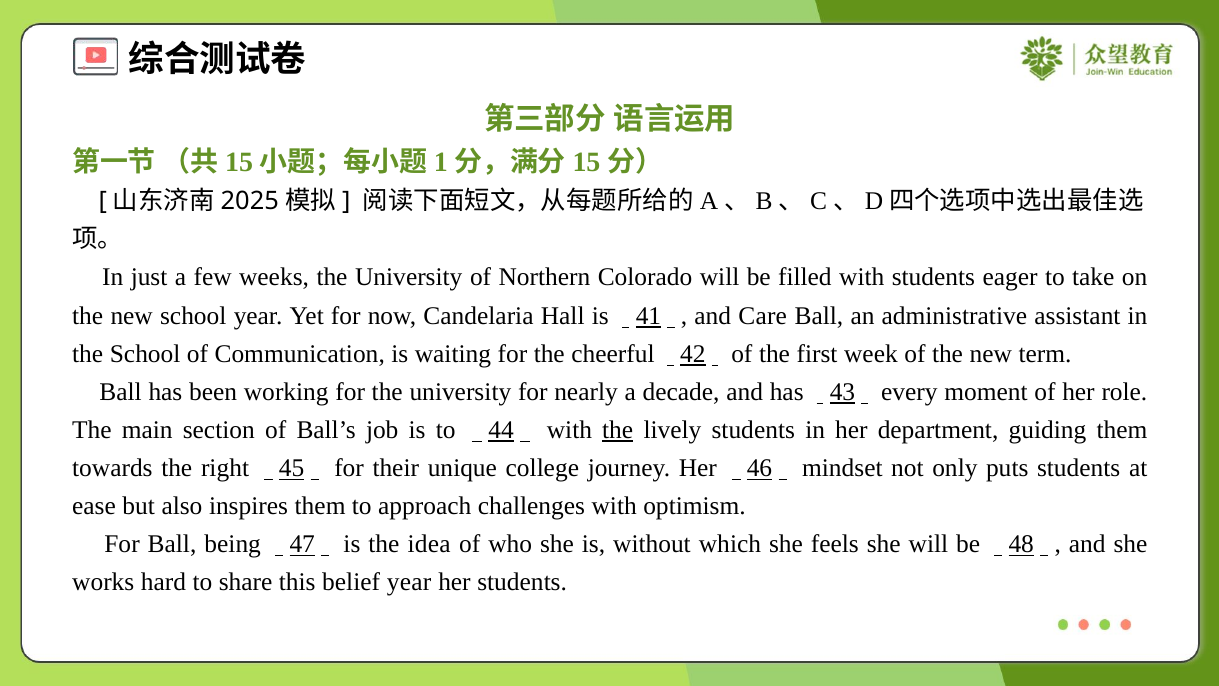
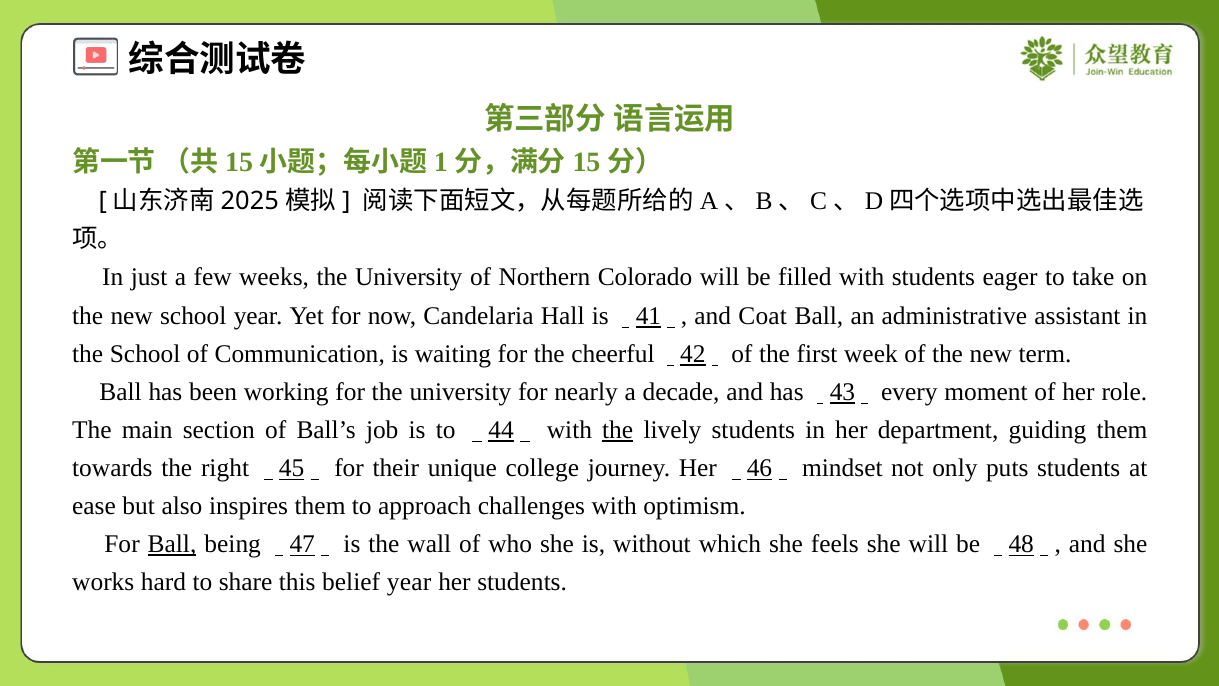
Care: Care -> Coat
Ball at (172, 544) underline: none -> present
idea: idea -> wall
